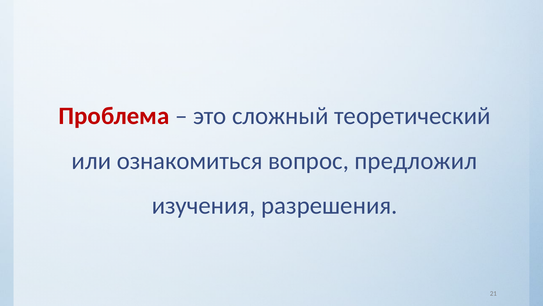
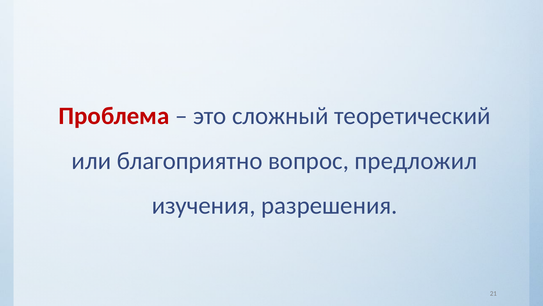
ознакомиться: ознакомиться -> благоприятно
